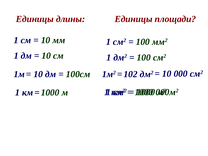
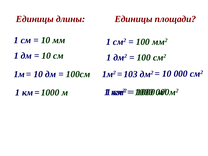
102: 102 -> 103
